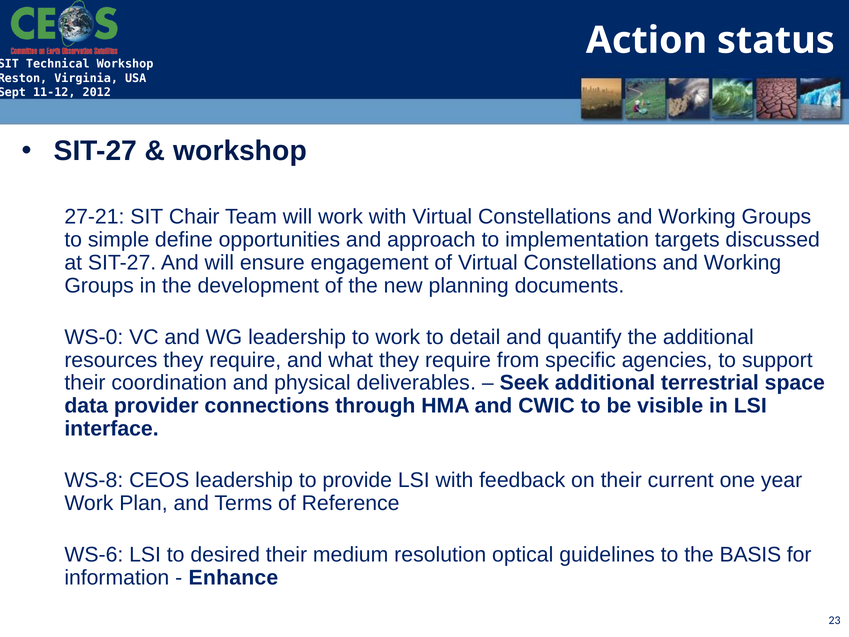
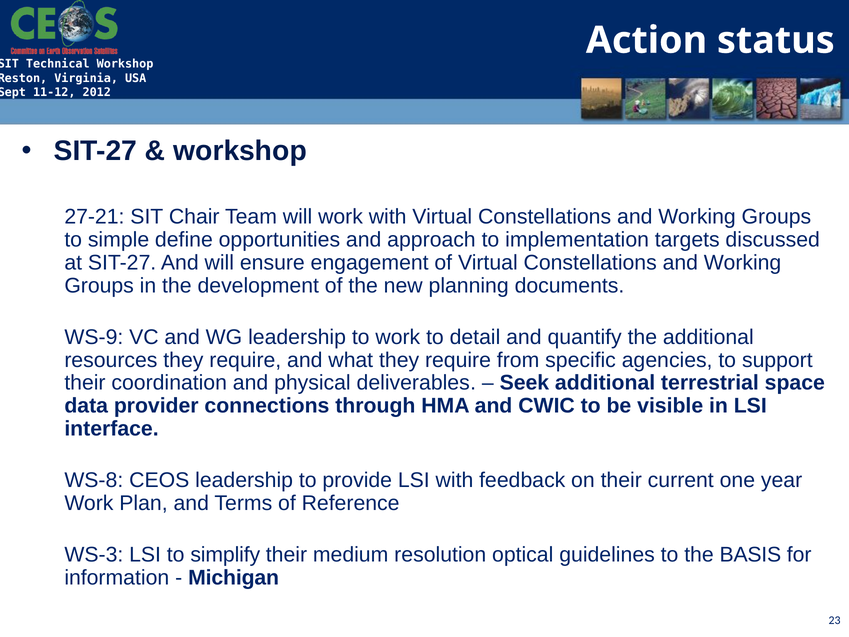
WS-0: WS-0 -> WS-9
WS-6: WS-6 -> WS-3
desired: desired -> simplify
Enhance: Enhance -> Michigan
